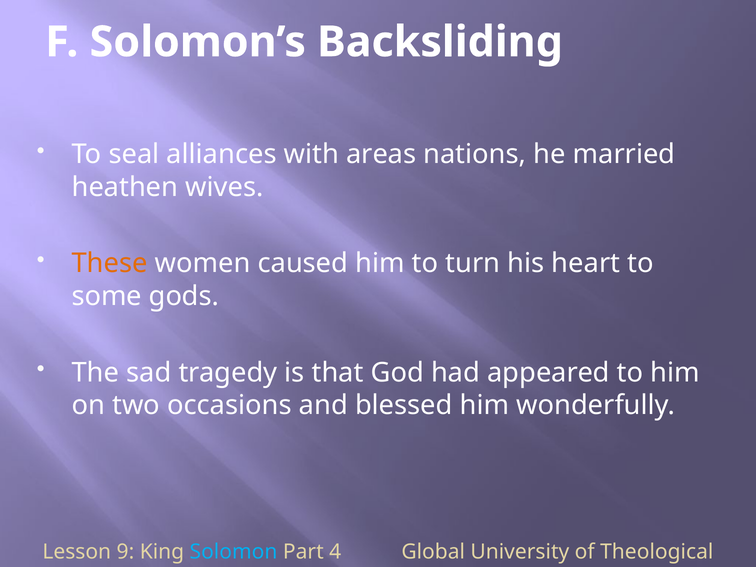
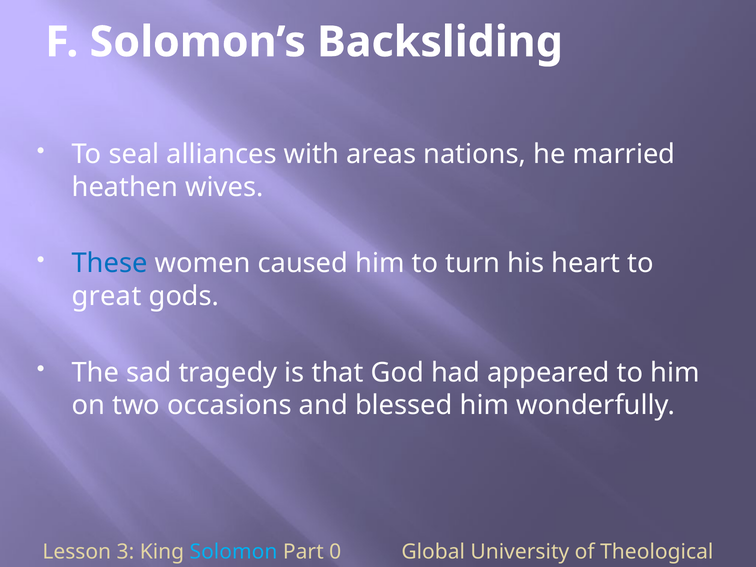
These colour: orange -> blue
some: some -> great
9: 9 -> 3
4: 4 -> 0
